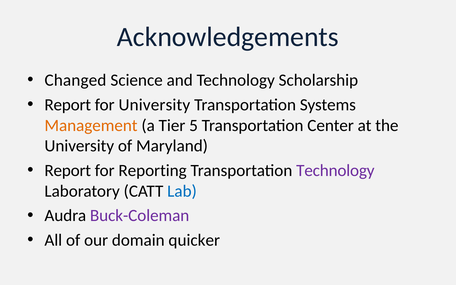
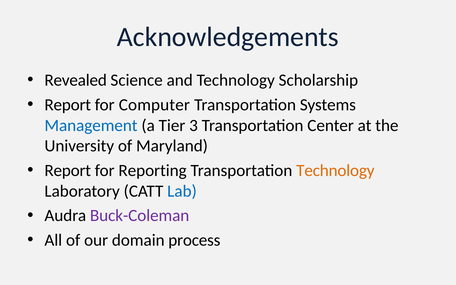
Changed: Changed -> Revealed
for University: University -> Computer
Management colour: orange -> blue
5: 5 -> 3
Technology at (335, 171) colour: purple -> orange
quicker: quicker -> process
